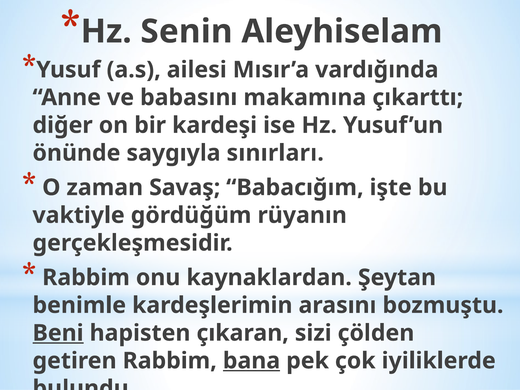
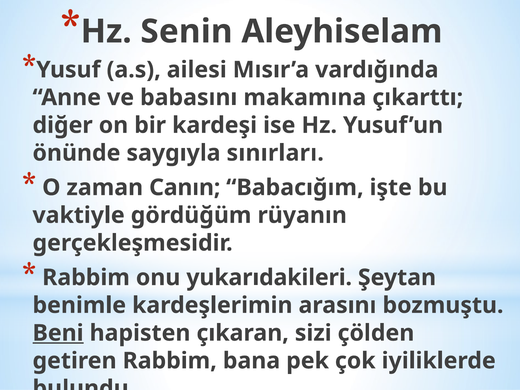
Savaş: Savaş -> Canın
kaynaklardan: kaynaklardan -> yukarıdakileri
bana underline: present -> none
